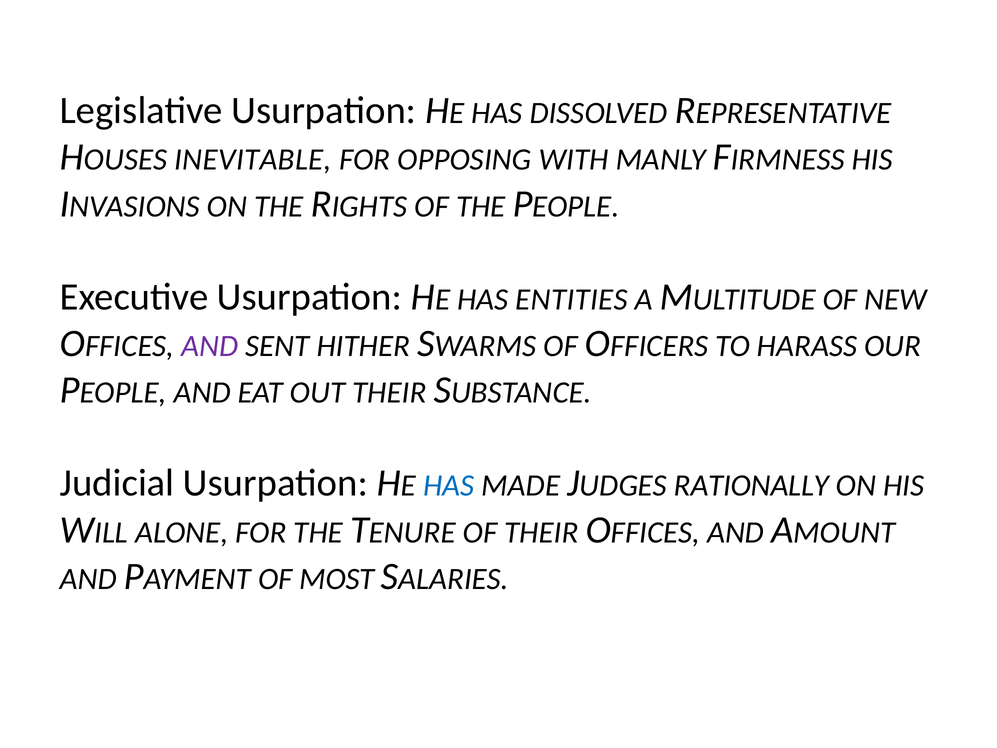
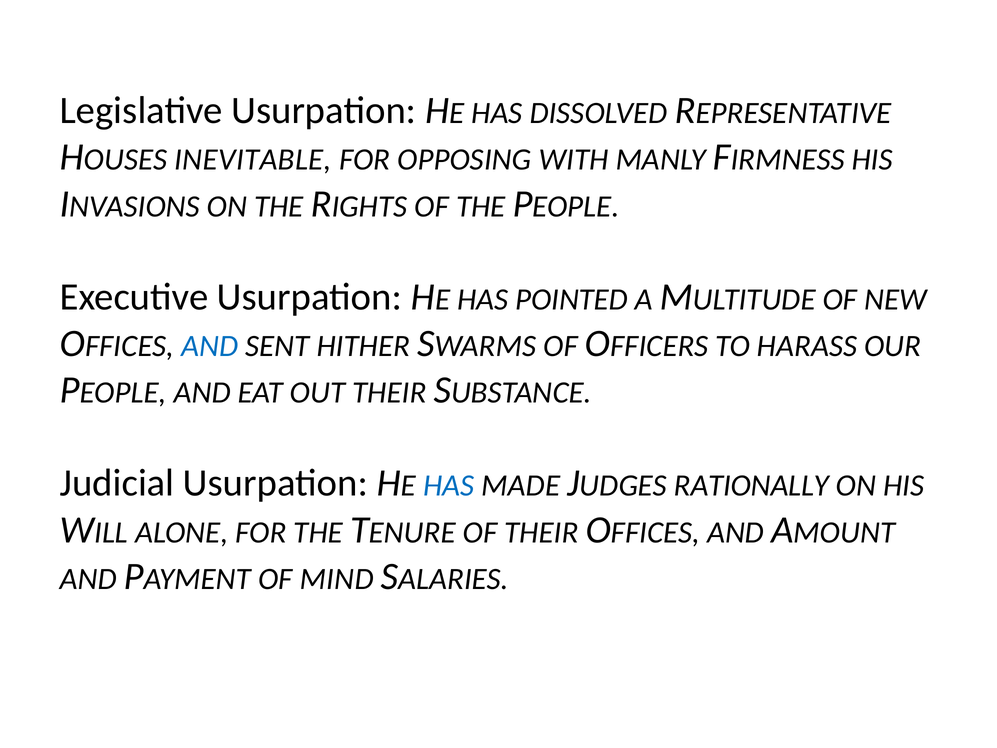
ENTITIES: ENTITIES -> POINTED
AND at (210, 346) colour: purple -> blue
MOST: MOST -> MIND
